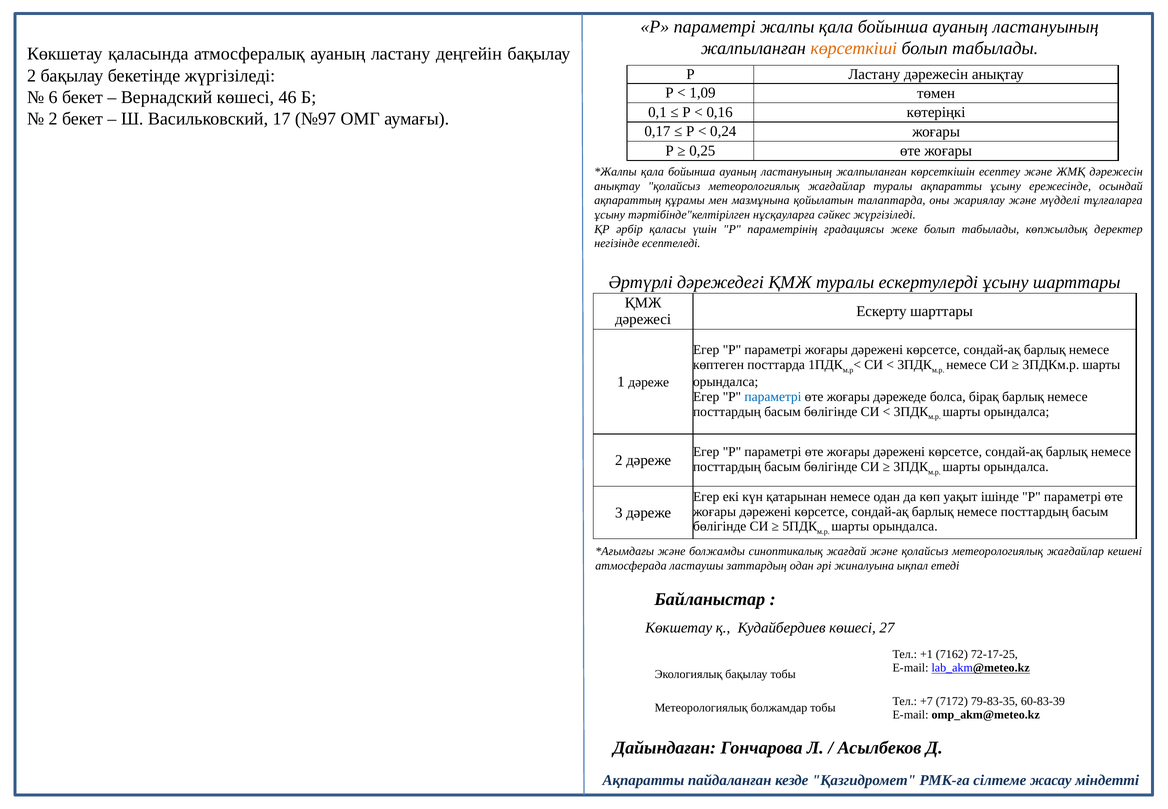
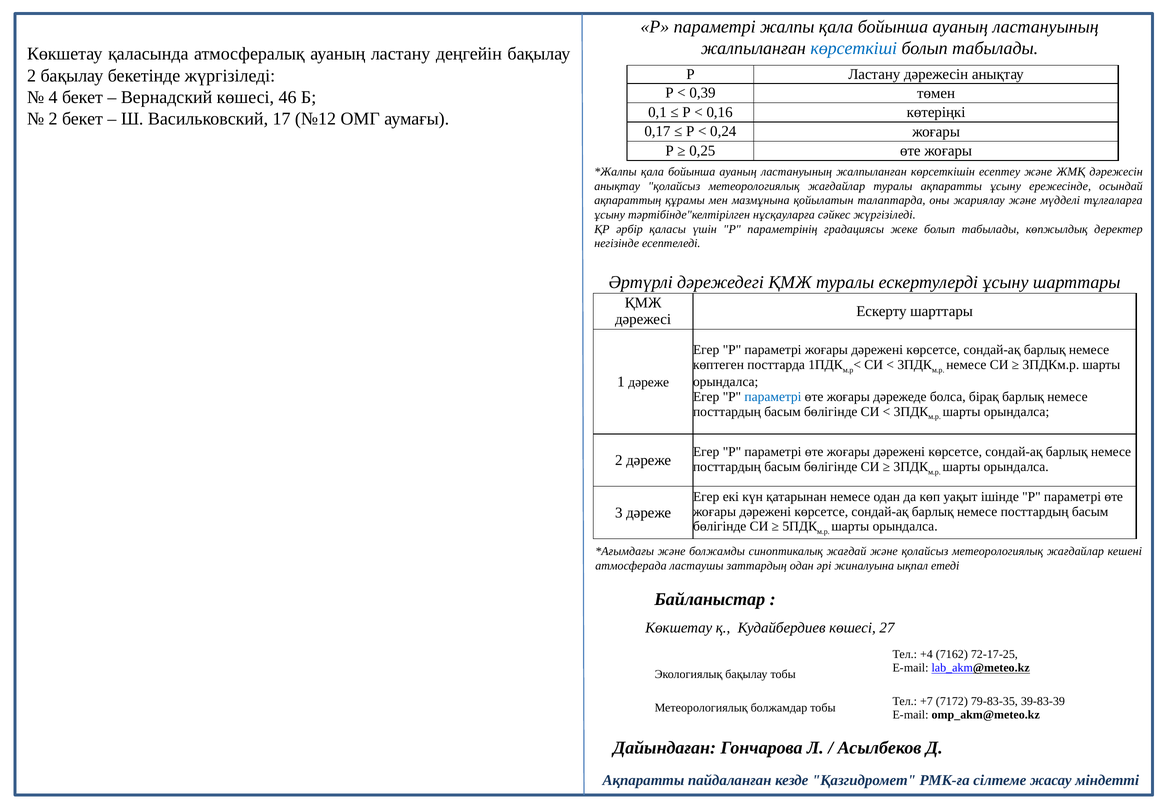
көрсеткіші colour: orange -> blue
1,09: 1,09 -> 0,39
6: 6 -> 4
№97: №97 -> №12
+1: +1 -> +4
60-83-39: 60-83-39 -> 39-83-39
